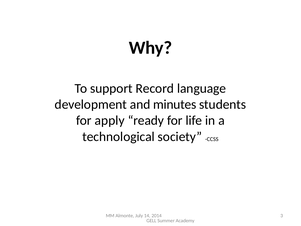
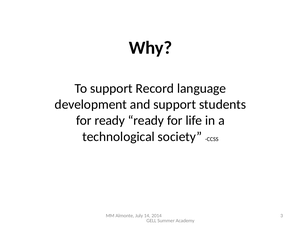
and minutes: minutes -> support
for apply: apply -> ready
